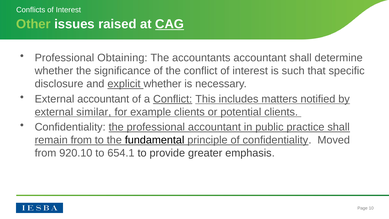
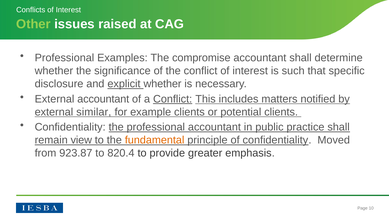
CAG underline: present -> none
Obtaining: Obtaining -> Examples
accountants: accountants -> compromise
remain from: from -> view
fundamental colour: black -> orange
920.10: 920.10 -> 923.87
654.1: 654.1 -> 820.4
